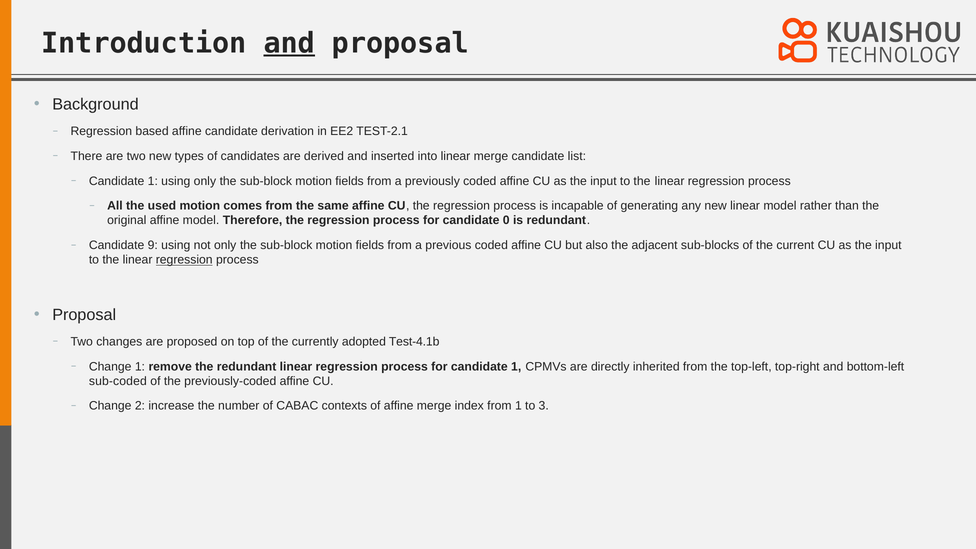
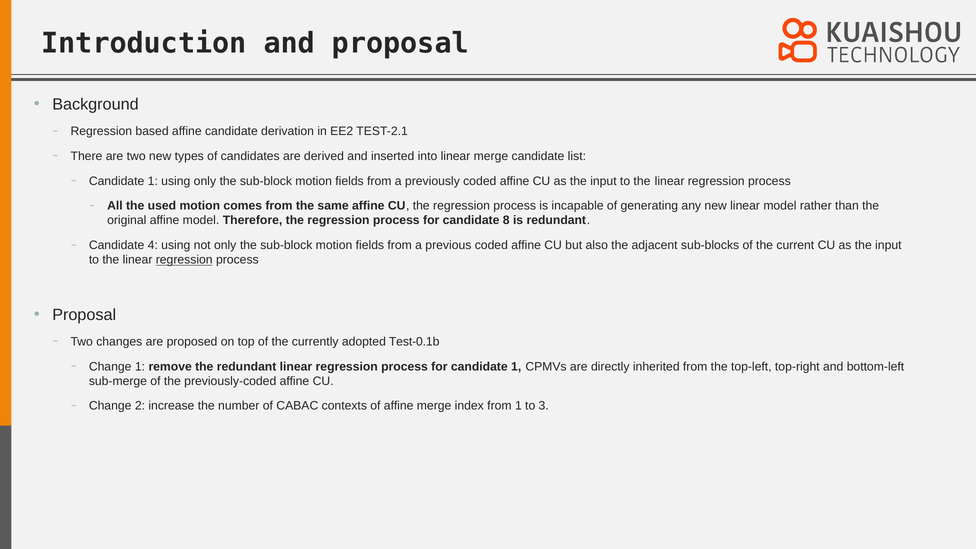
and at (289, 43) underline: present -> none
0: 0 -> 8
9: 9 -> 4
Test-4.1b: Test-4.1b -> Test-0.1b
sub-coded: sub-coded -> sub-merge
